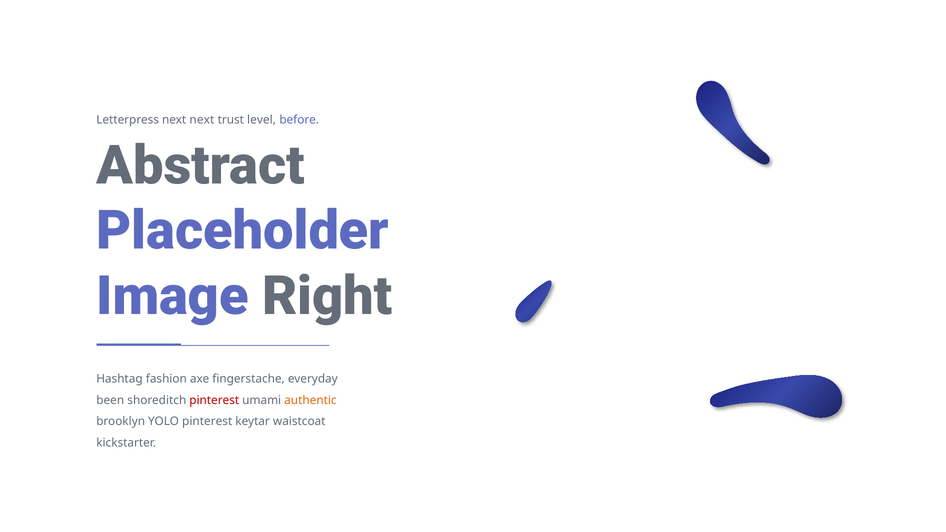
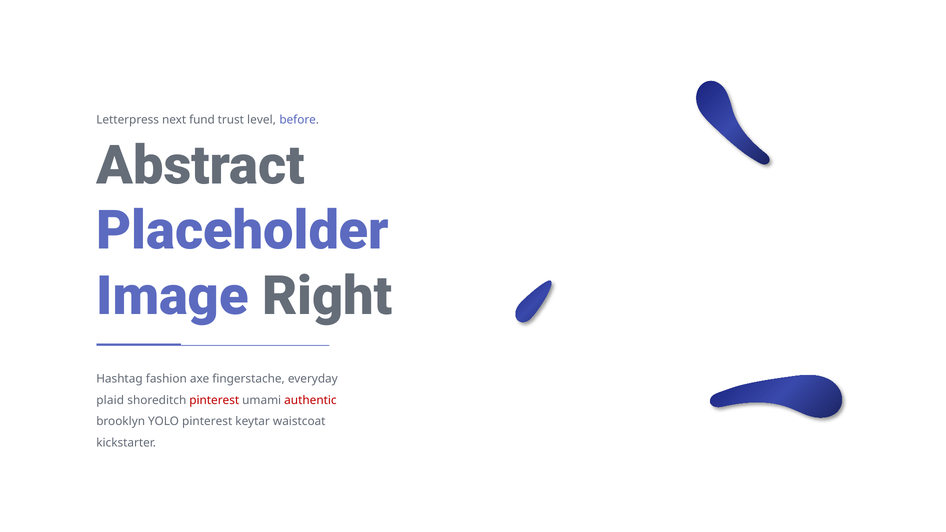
next next: next -> fund
been: been -> plaid
authentic colour: orange -> red
